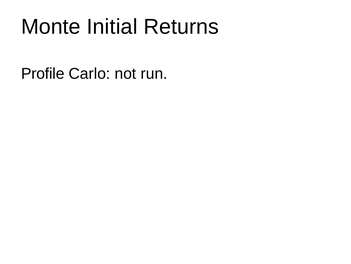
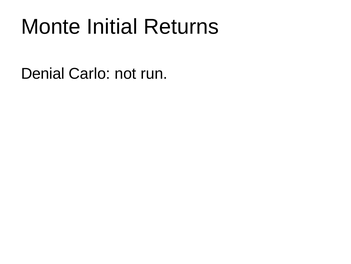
Profile: Profile -> Denial
